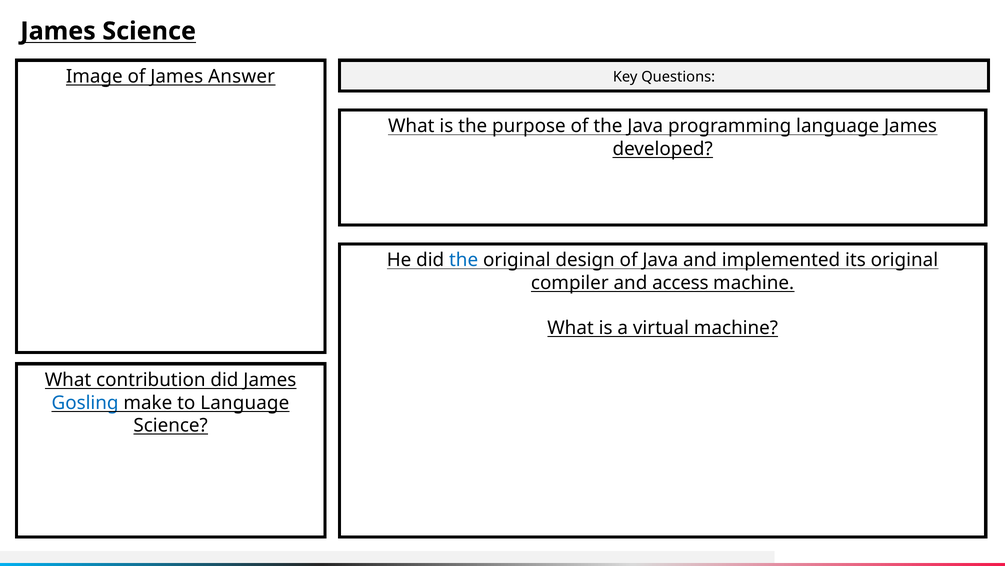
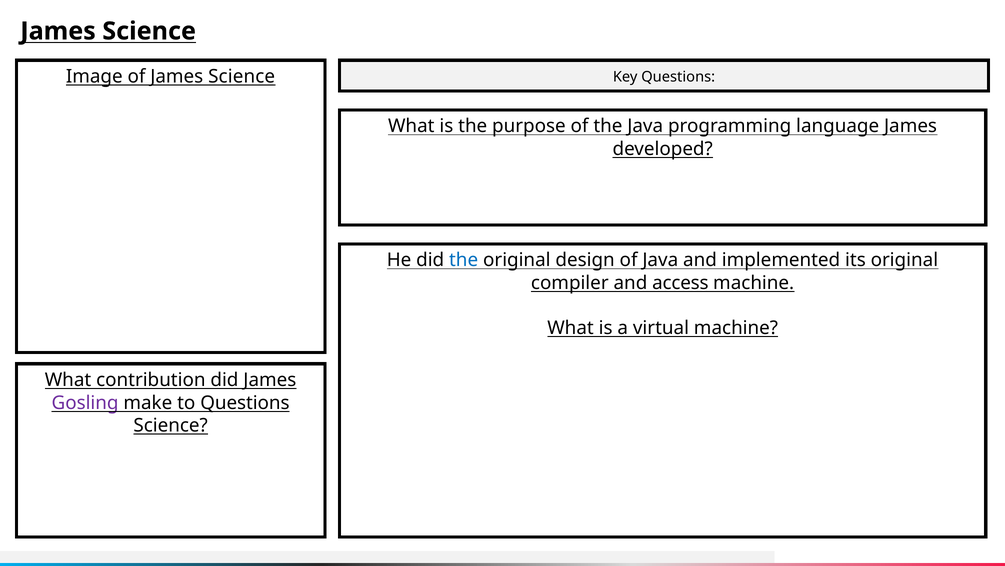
of James Answer: Answer -> Science
Gosling colour: blue -> purple
to Language: Language -> Questions
